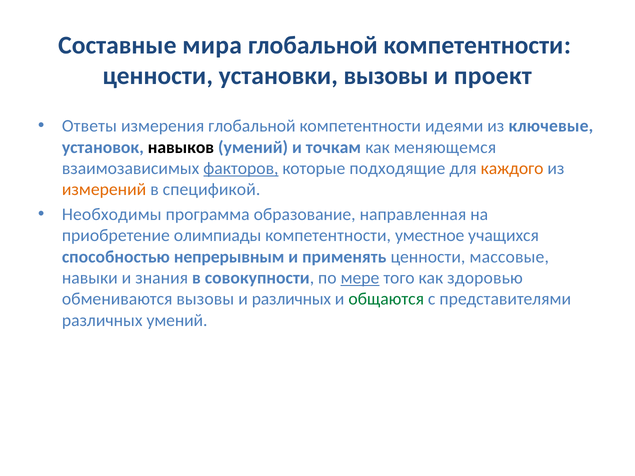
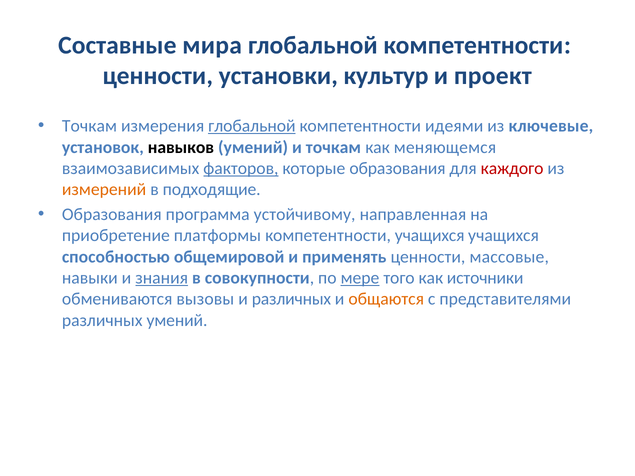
установки вызовы: вызовы -> культур
Ответы at (89, 126): Ответы -> Точкам
глобальной at (252, 126) underline: none -> present
которые подходящие: подходящие -> образования
каждого colour: orange -> red
спецификой: спецификой -> подходящие
Необходимы at (112, 214): Необходимы -> Образования
образование: образование -> устойчивому
олимпиады: олимпиады -> платформы
компетентности уместное: уместное -> учащихся
непрерывным: непрерывным -> общемировой
знания underline: none -> present
здоровью: здоровью -> источники
общаются colour: green -> orange
